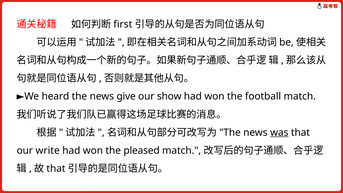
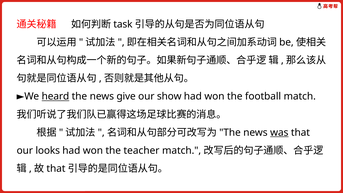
first: first -> task
heard underline: none -> present
write: write -> looks
pleased: pleased -> teacher
